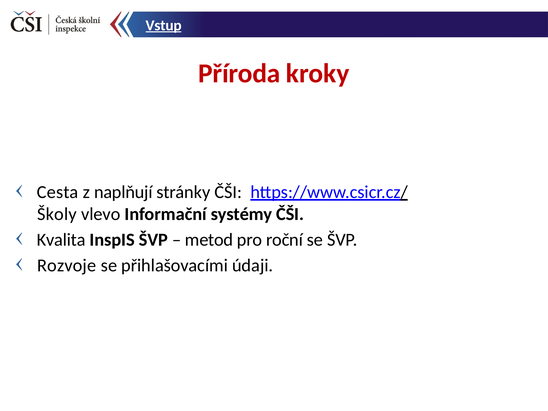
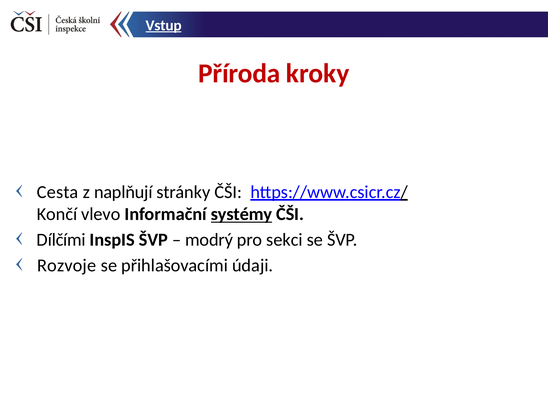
Školy: Školy -> Končí
systémy underline: none -> present
Kvalita: Kvalita -> Dílčími
metod: metod -> modrý
roční: roční -> sekci
